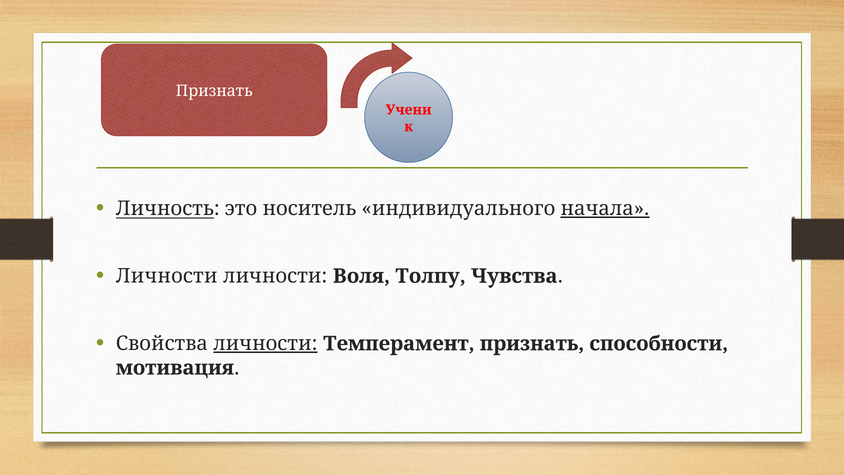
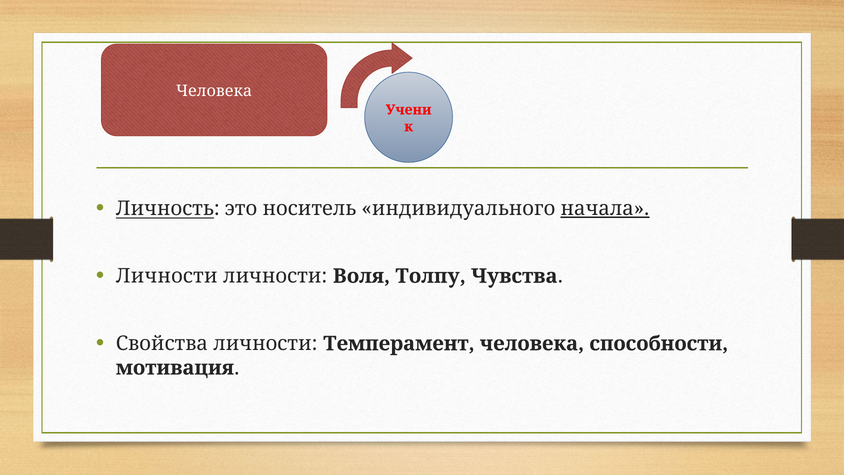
Признать at (214, 91): Признать -> Человека
личности at (265, 343) underline: present -> none
Темперамент признать: признать -> человека
